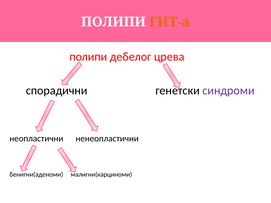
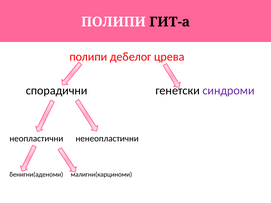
ГИТ-а colour: orange -> black
